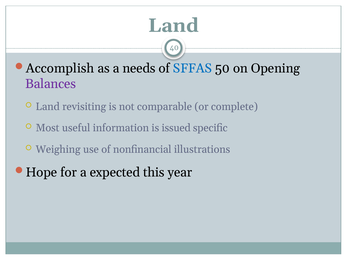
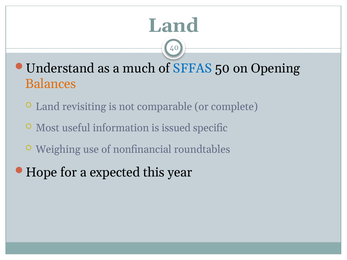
Accomplish: Accomplish -> Understand
needs: needs -> much
Balances colour: purple -> orange
illustrations: illustrations -> roundtables
